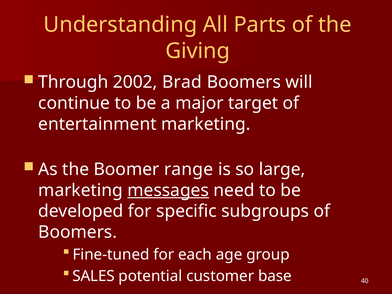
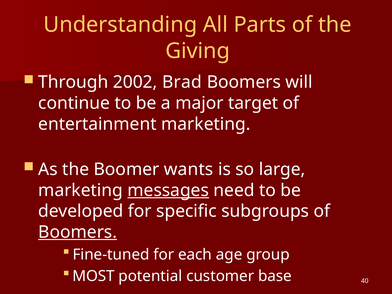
range: range -> wants
Boomers at (78, 232) underline: none -> present
SALES: SALES -> MOST
